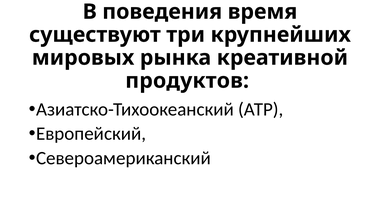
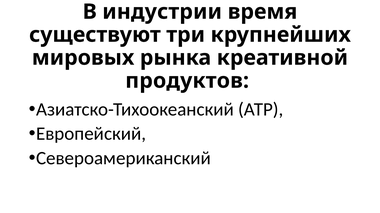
поведения: поведения -> индустрии
